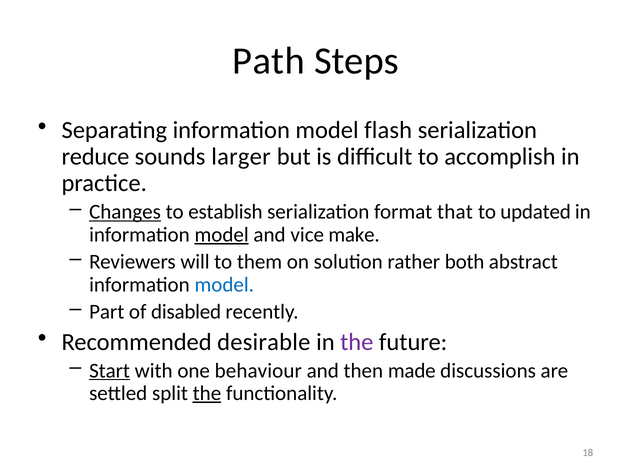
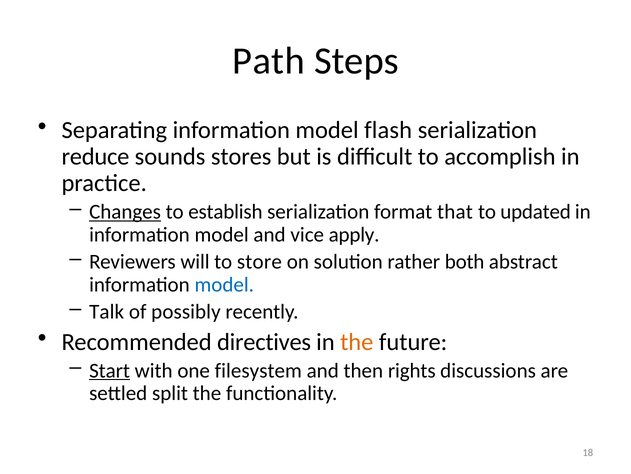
larger: larger -> stores
model at (222, 234) underline: present -> none
make: make -> apply
them: them -> store
Part: Part -> Talk
disabled: disabled -> possibly
desirable: desirable -> directives
the at (357, 341) colour: purple -> orange
behaviour: behaviour -> filesystem
made: made -> rights
the at (207, 393) underline: present -> none
